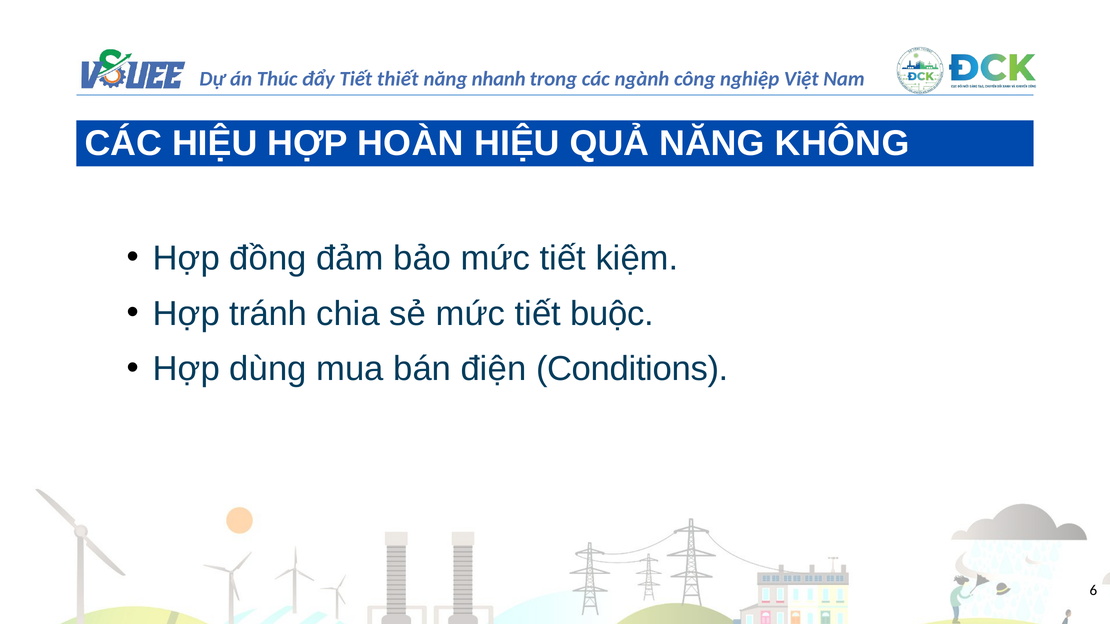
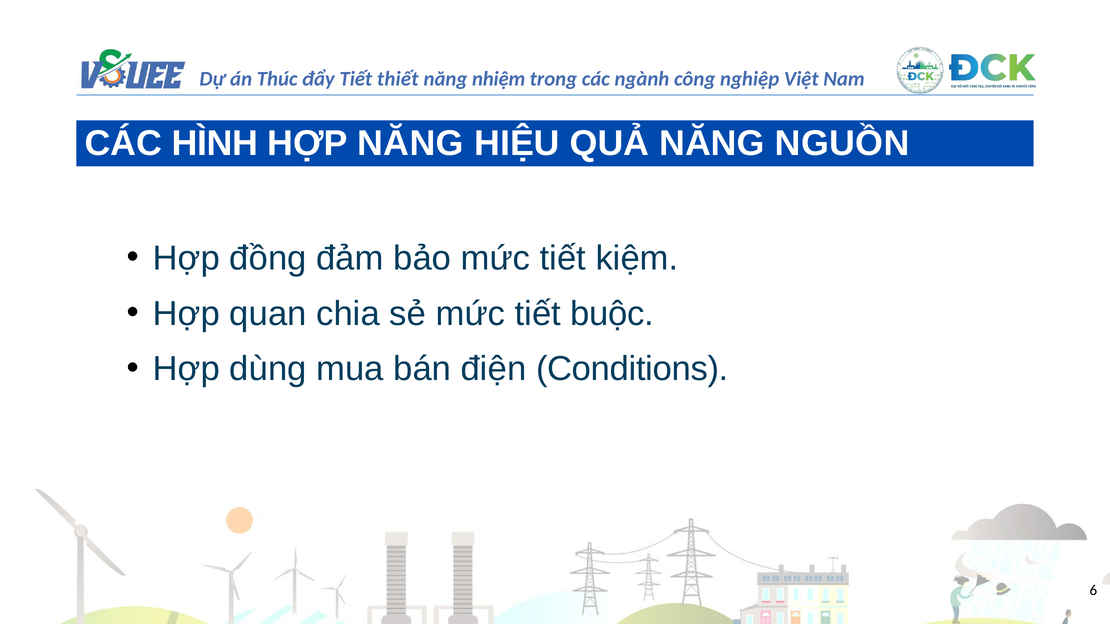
nhanh: nhanh -> nhiệm
CÁC HIỆU: HIỆU -> HÌNH
HỢP HOÀN: HOÀN -> NĂNG
KHÔNG: KHÔNG -> NGUỒN
tránh: tránh -> quan
